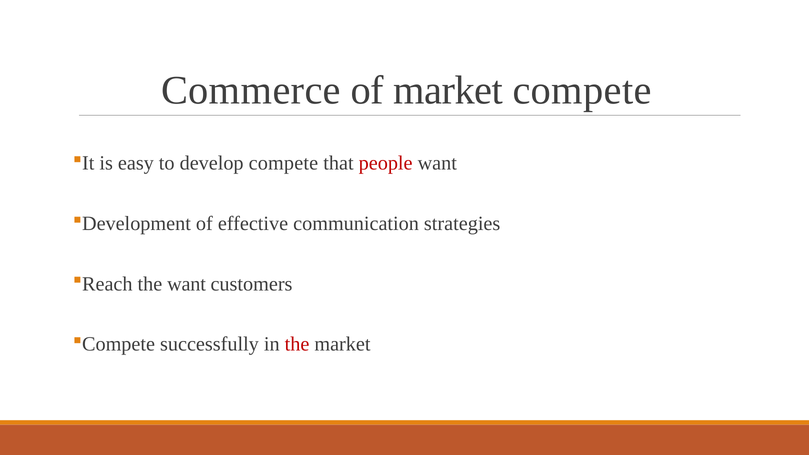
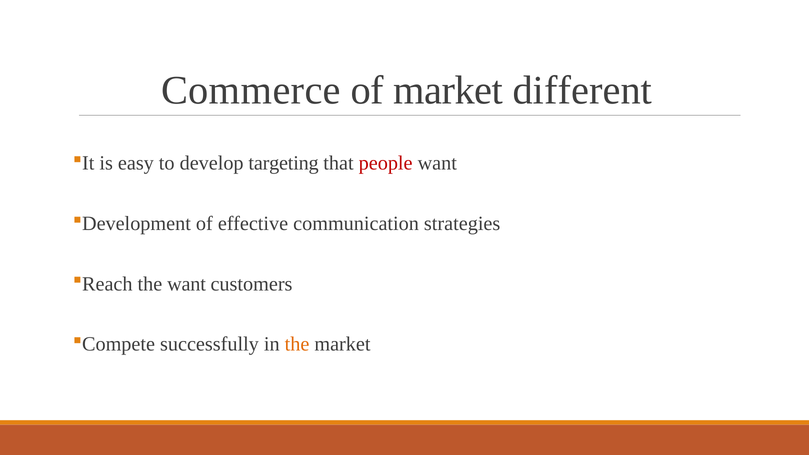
market compete: compete -> different
develop compete: compete -> targeting
the at (297, 344) colour: red -> orange
